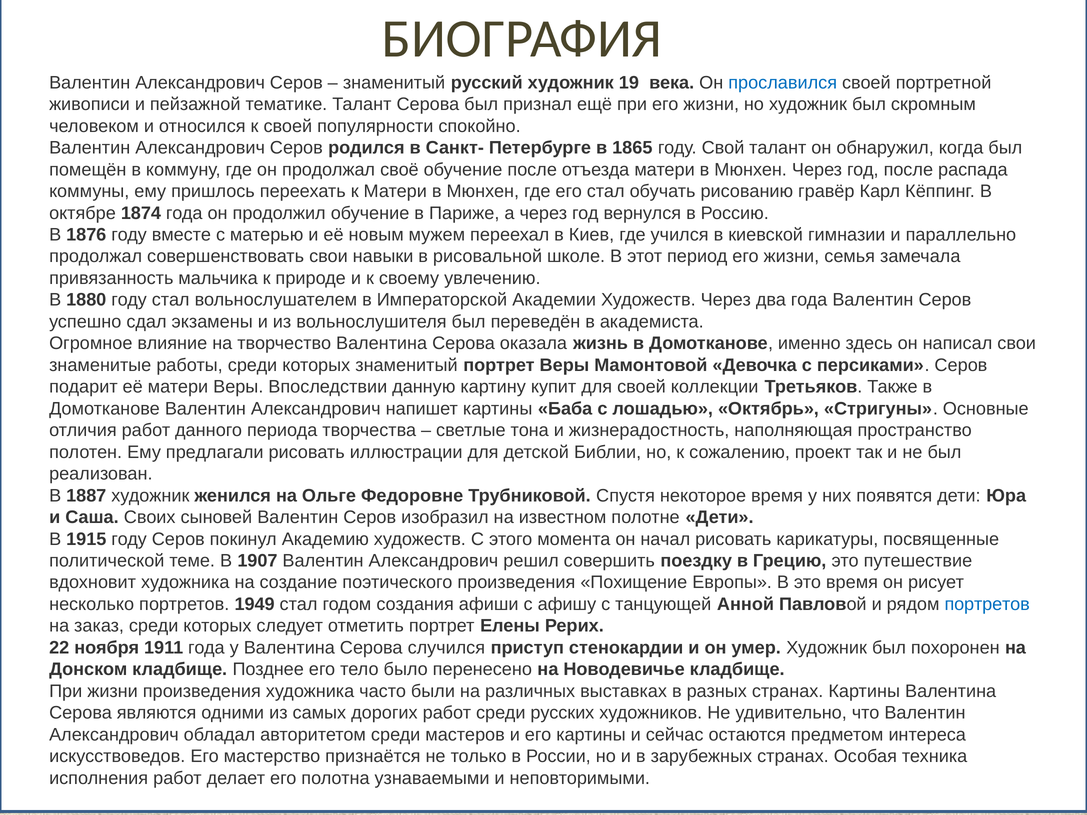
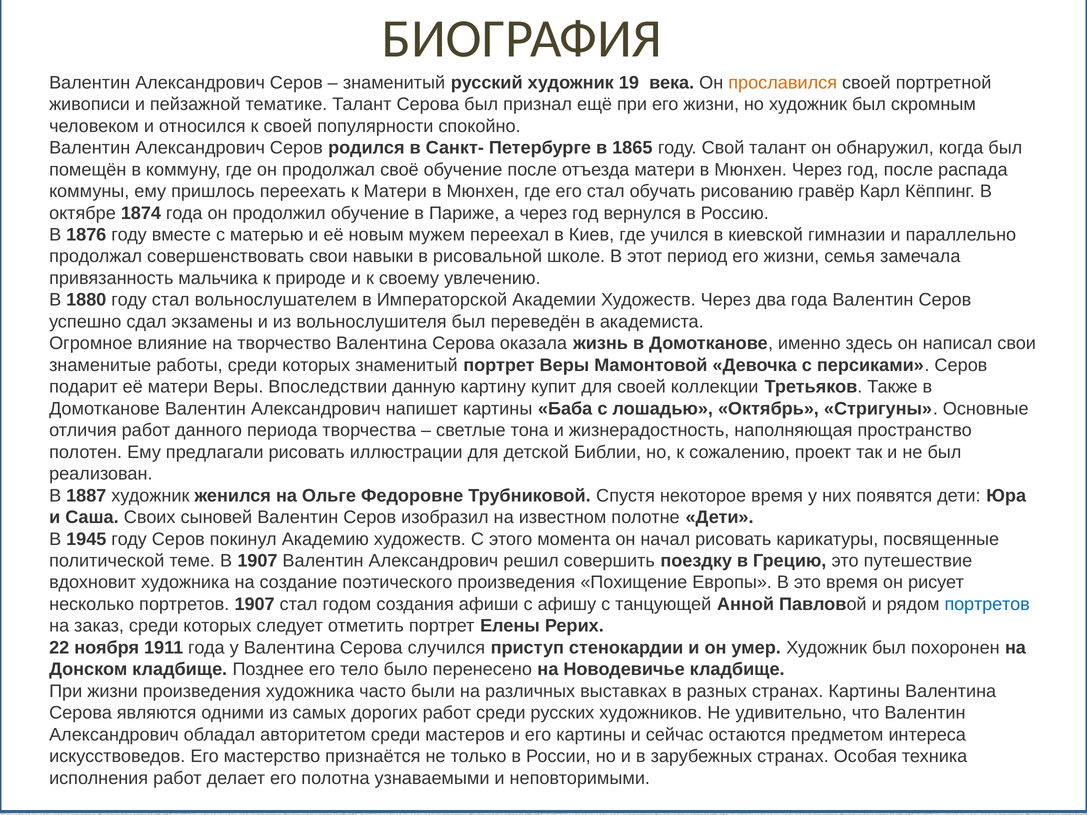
прославился colour: blue -> orange
1915: 1915 -> 1945
портретов 1949: 1949 -> 1907
